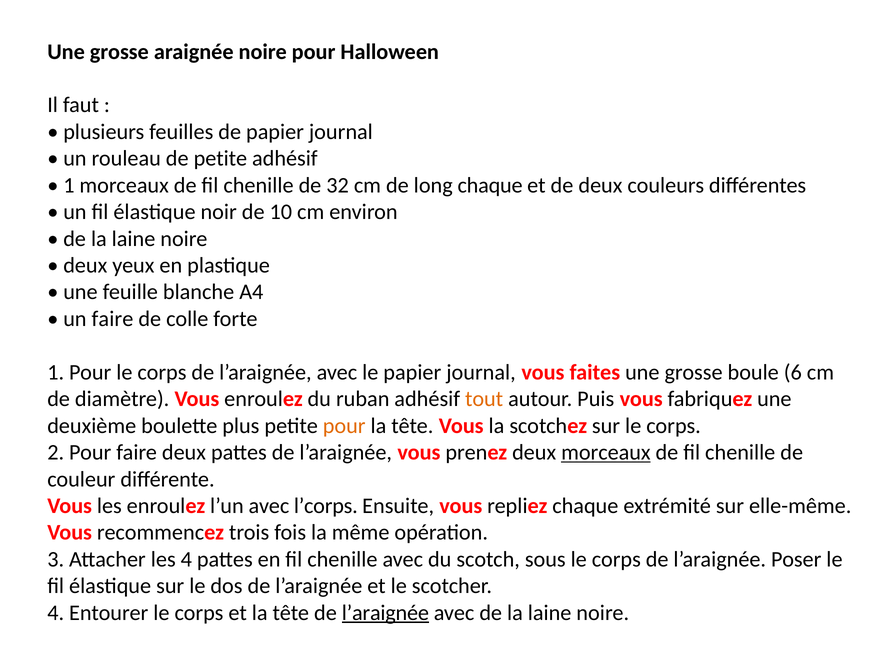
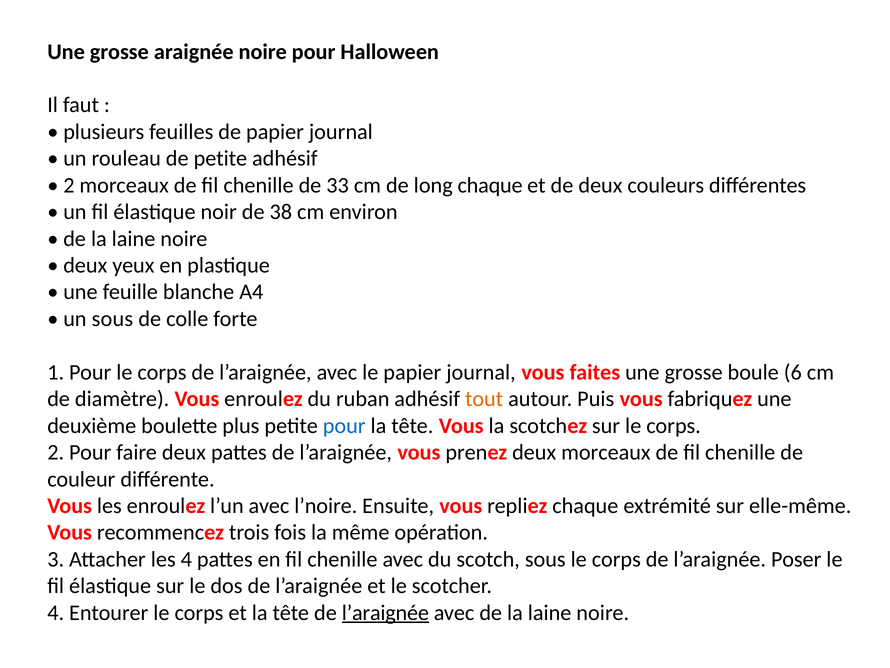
1 at (69, 185): 1 -> 2
32: 32 -> 33
10: 10 -> 38
un faire: faire -> sous
pour at (344, 425) colour: orange -> blue
morceaux at (606, 452) underline: present -> none
l’corps: l’corps -> l’noire
